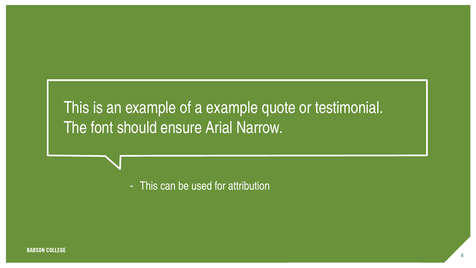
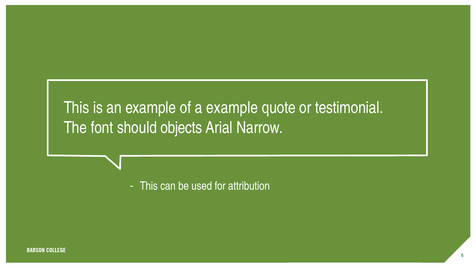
ensure: ensure -> objects
